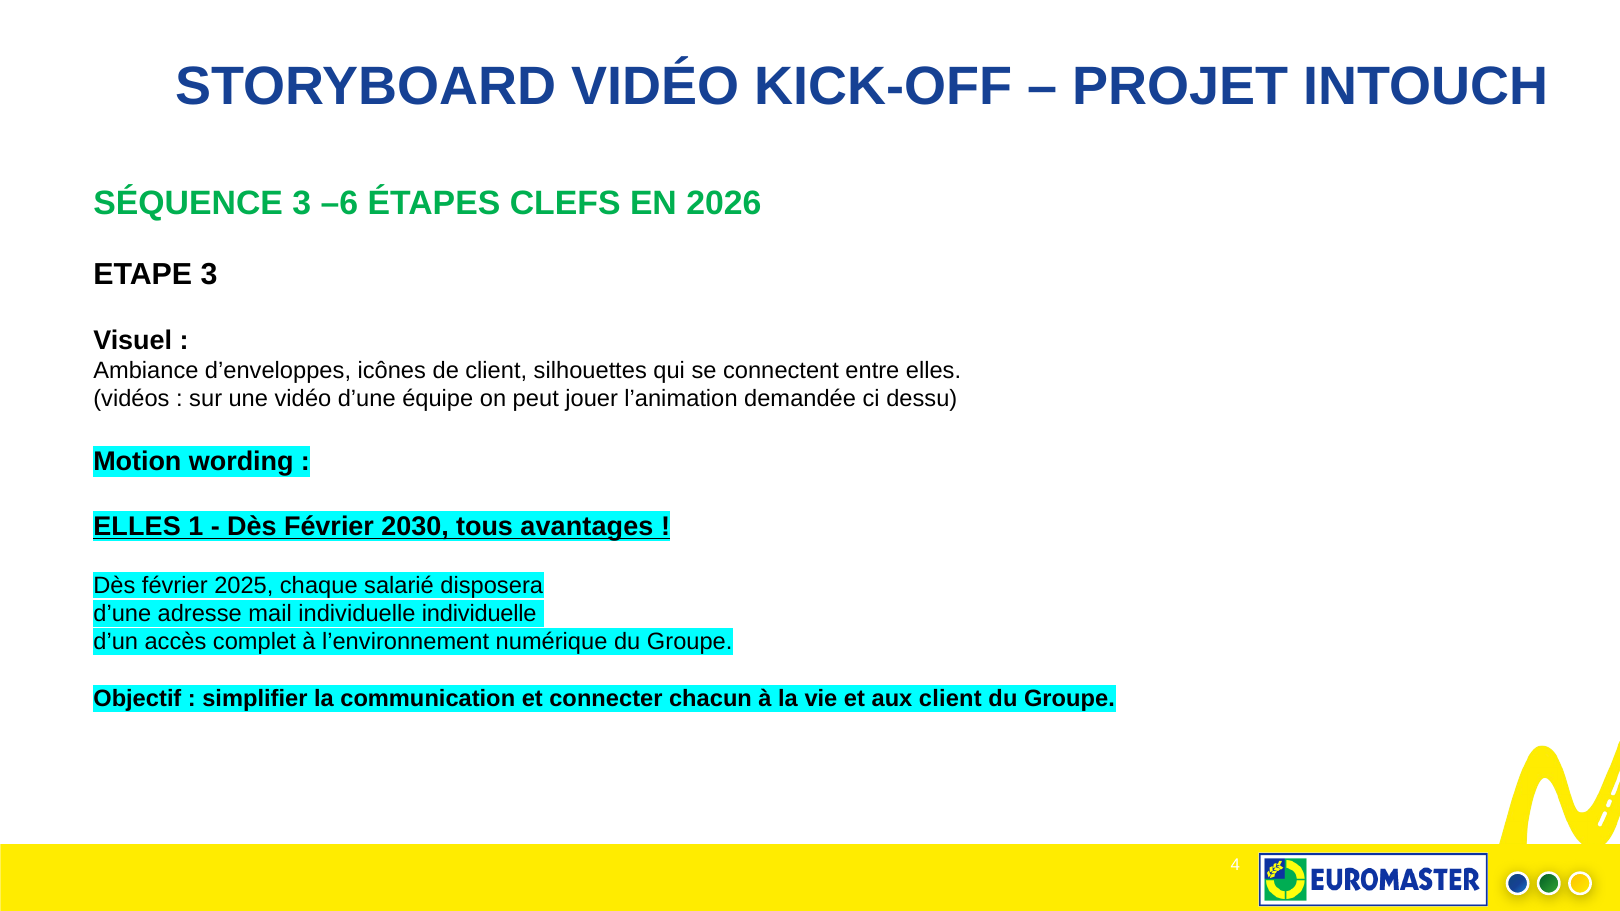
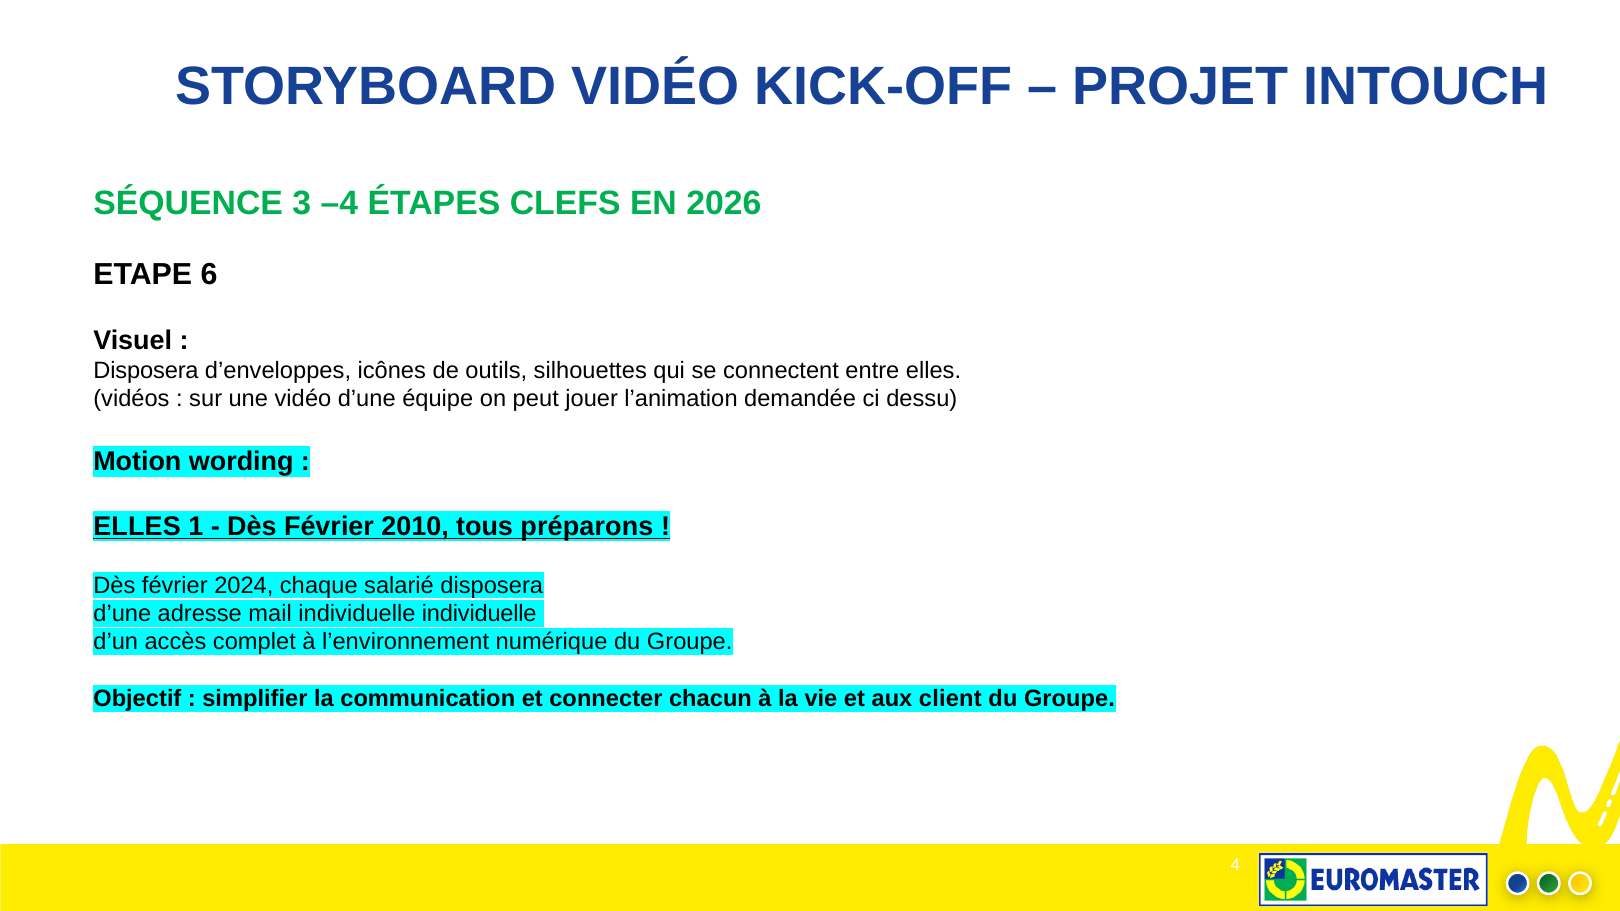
–6: –6 -> –4
ETAPE 3: 3 -> 6
Ambiance at (146, 371): Ambiance -> Disposera
de client: client -> outils
2030: 2030 -> 2010
avantages: avantages -> préparons
2025: 2025 -> 2024
